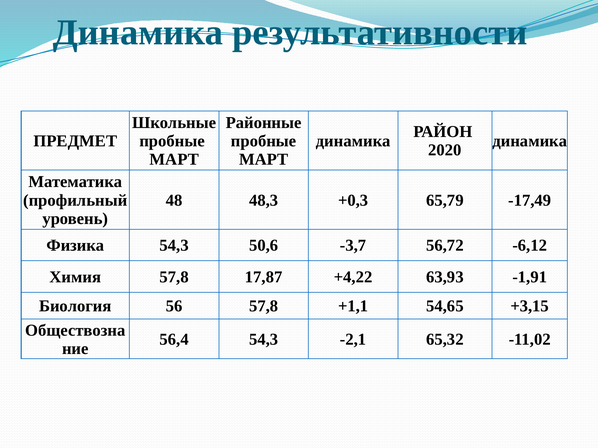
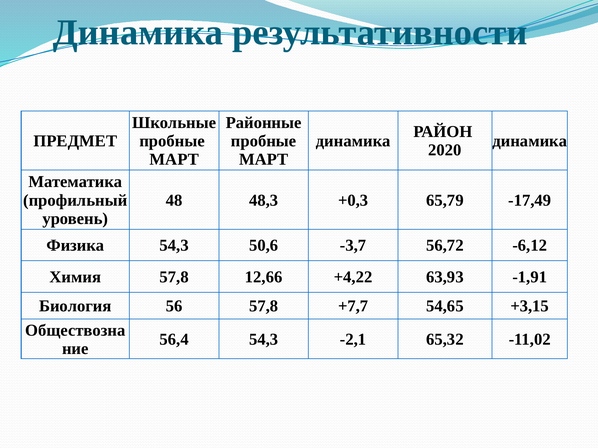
17,87: 17,87 -> 12,66
+1,1: +1,1 -> +7,7
